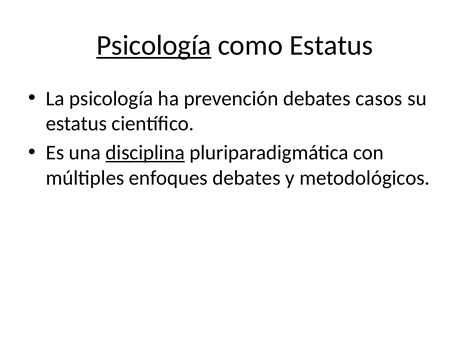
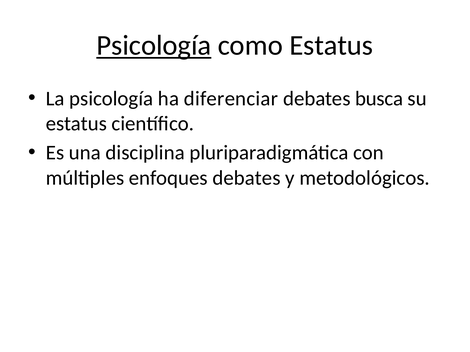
prevención: prevención -> diferenciar
casos: casos -> busca
disciplina underline: present -> none
